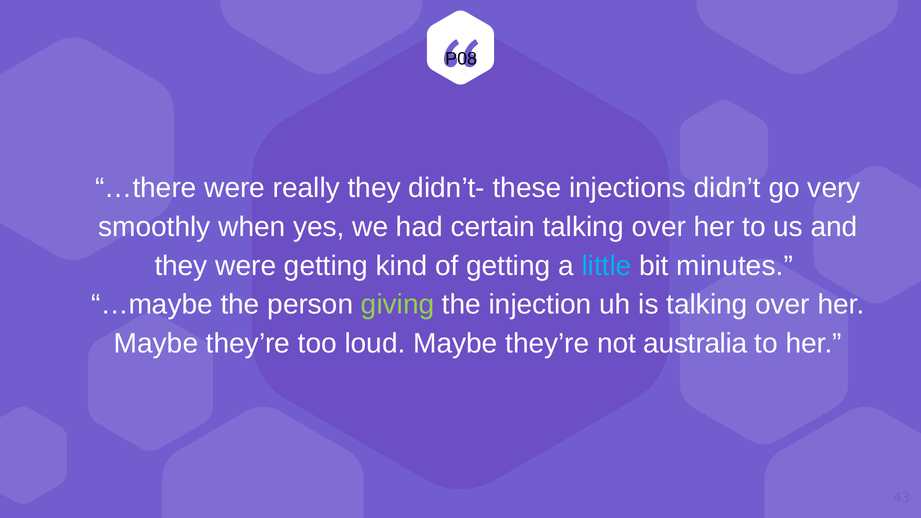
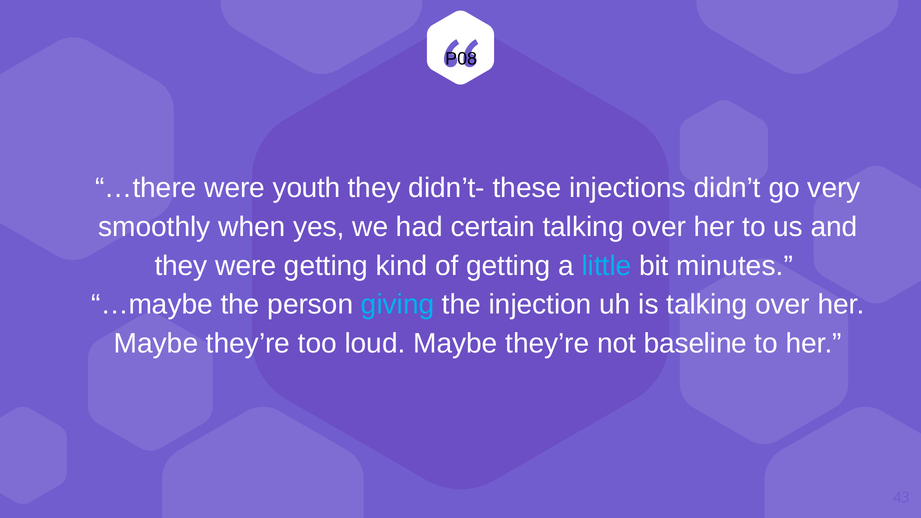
really: really -> youth
giving colour: light green -> light blue
australia: australia -> baseline
